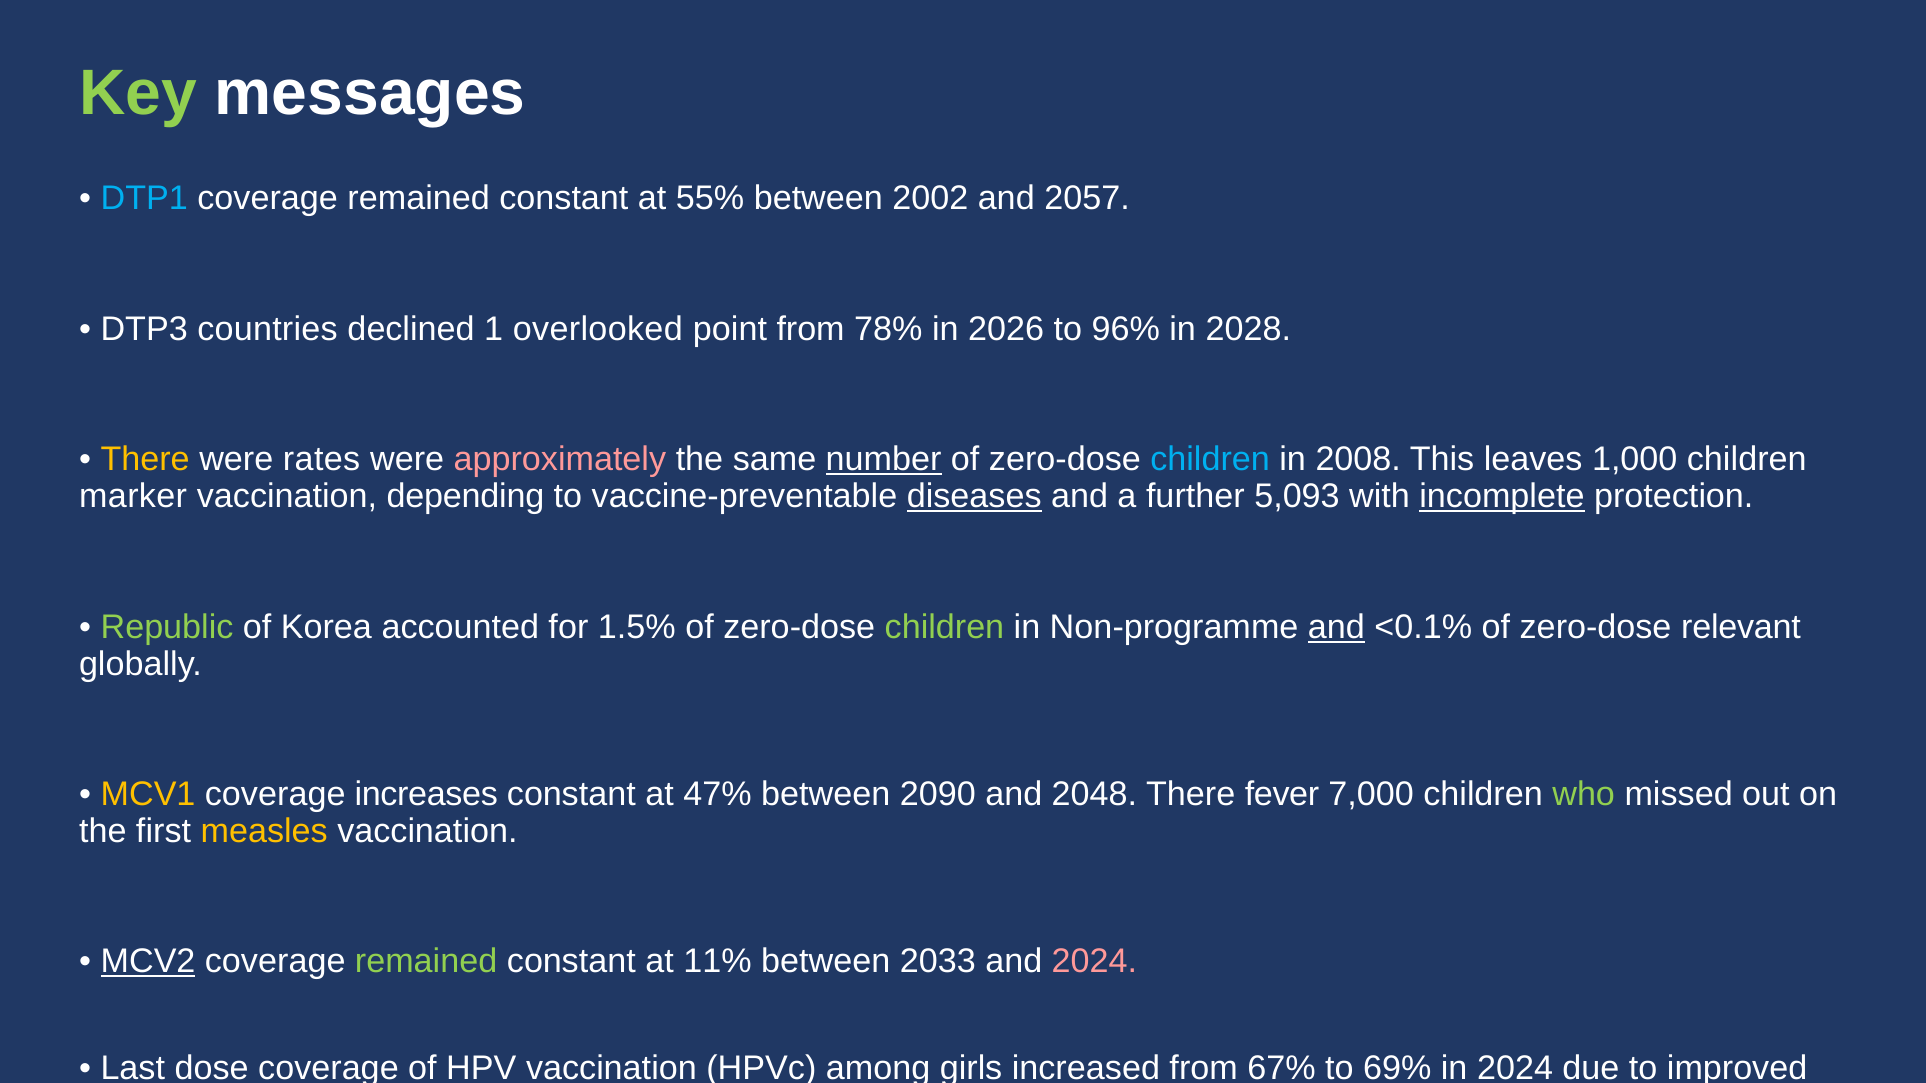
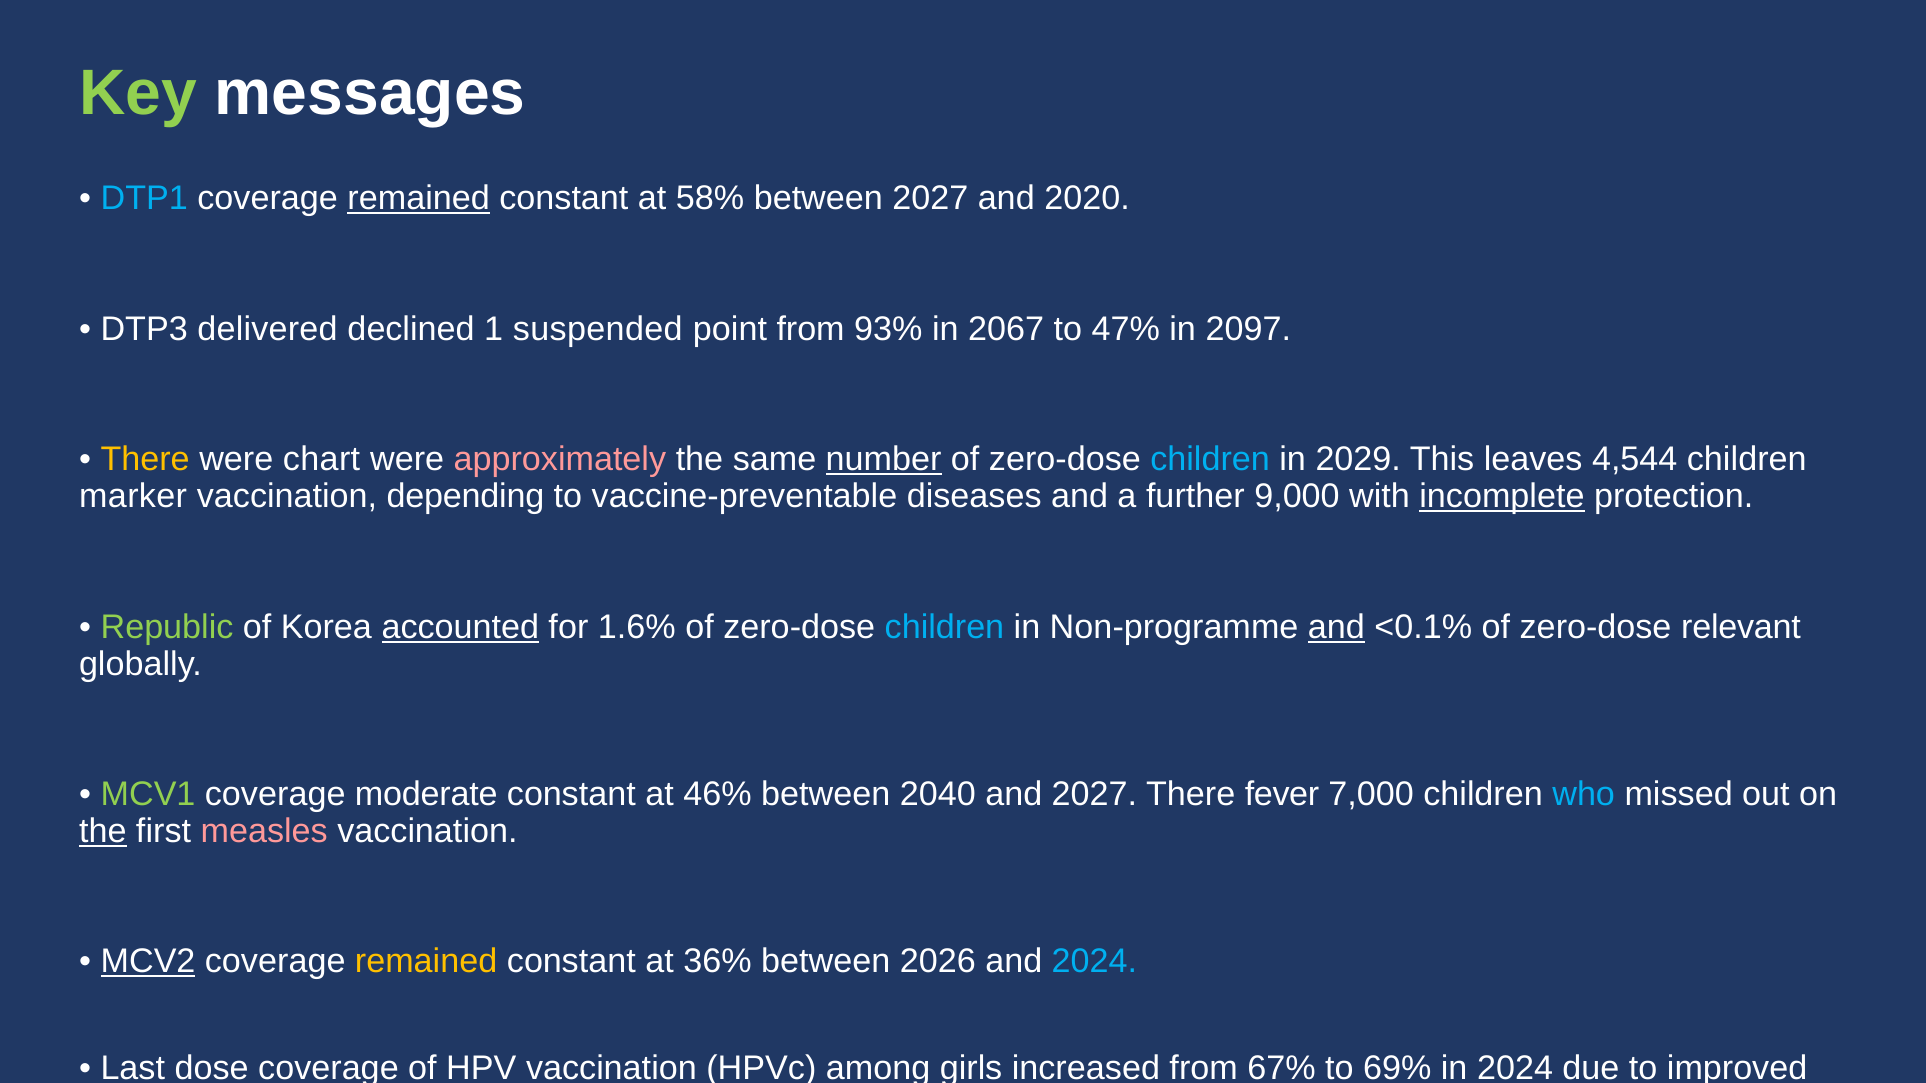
remained at (419, 199) underline: none -> present
55%: 55% -> 58%
between 2002: 2002 -> 2027
2057: 2057 -> 2020
countries: countries -> delivered
overlooked: overlooked -> suspended
78%: 78% -> 93%
2026: 2026 -> 2067
96%: 96% -> 47%
2028: 2028 -> 2097
rates: rates -> chart
2008: 2008 -> 2029
1,000: 1,000 -> 4,544
diseases underline: present -> none
5,093: 5,093 -> 9,000
accounted underline: none -> present
1.5%: 1.5% -> 1.6%
children at (944, 627) colour: light green -> light blue
MCV1 colour: yellow -> light green
increases: increases -> moderate
47%: 47% -> 46%
2090: 2090 -> 2040
and 2048: 2048 -> 2027
who colour: light green -> light blue
the at (103, 831) underline: none -> present
measles colour: yellow -> pink
remained at (426, 962) colour: light green -> yellow
11%: 11% -> 36%
2033: 2033 -> 2026
2024 at (1094, 962) colour: pink -> light blue
